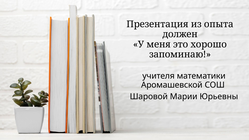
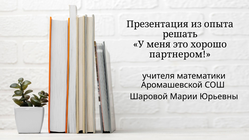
должен: должен -> решать
запоминаю: запоминаю -> партнером
